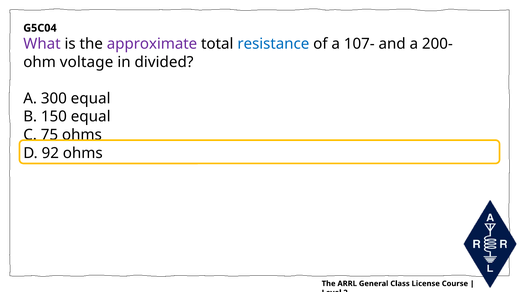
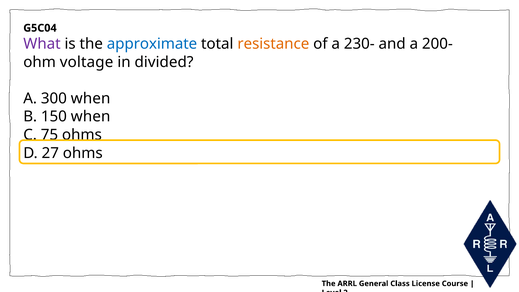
approximate colour: purple -> blue
resistance colour: blue -> orange
107-: 107- -> 230-
300 equal: equal -> when
150 equal: equal -> when
92: 92 -> 27
